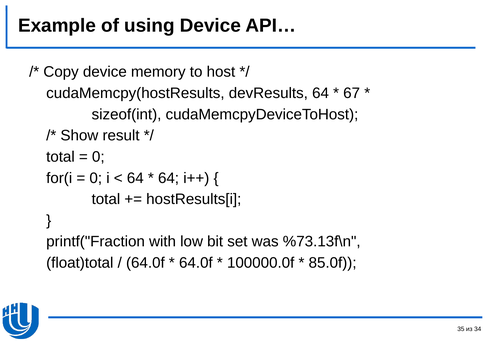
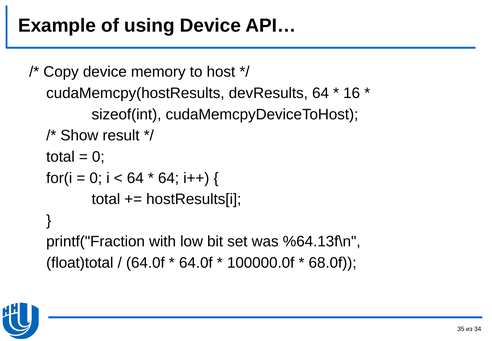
67: 67 -> 16
%73.13f\n: %73.13f\n -> %64.13f\n
85.0f: 85.0f -> 68.0f
